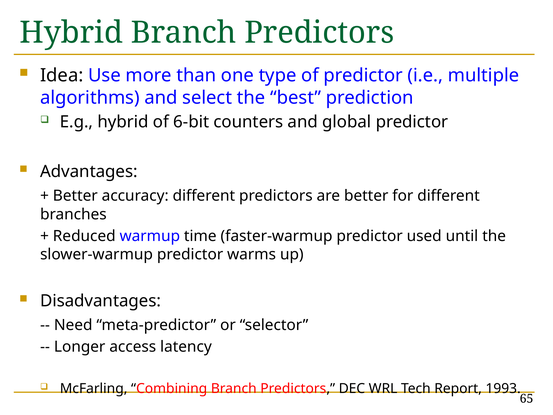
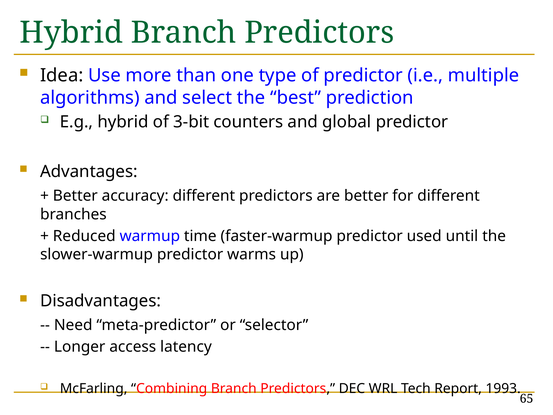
6-bit: 6-bit -> 3-bit
